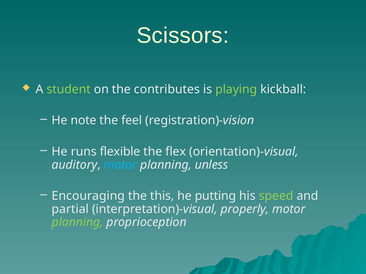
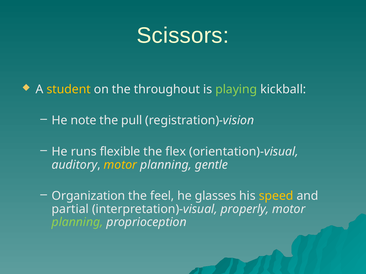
student colour: light green -> yellow
contributes: contributes -> throughout
feel: feel -> pull
motor at (120, 165) colour: light blue -> yellow
unless: unless -> gentle
Encouraging: Encouraging -> Organization
this: this -> feel
putting: putting -> glasses
speed colour: light green -> yellow
